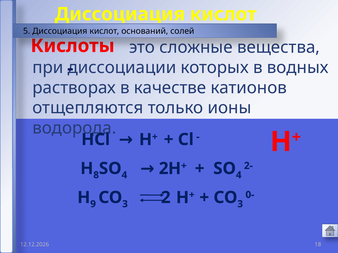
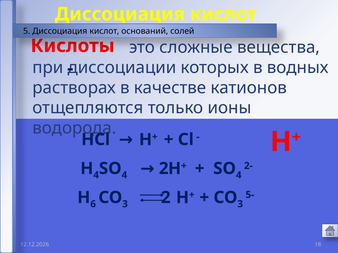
8 at (96, 175): 8 -> 4
0-: 0- -> 5-
9: 9 -> 6
